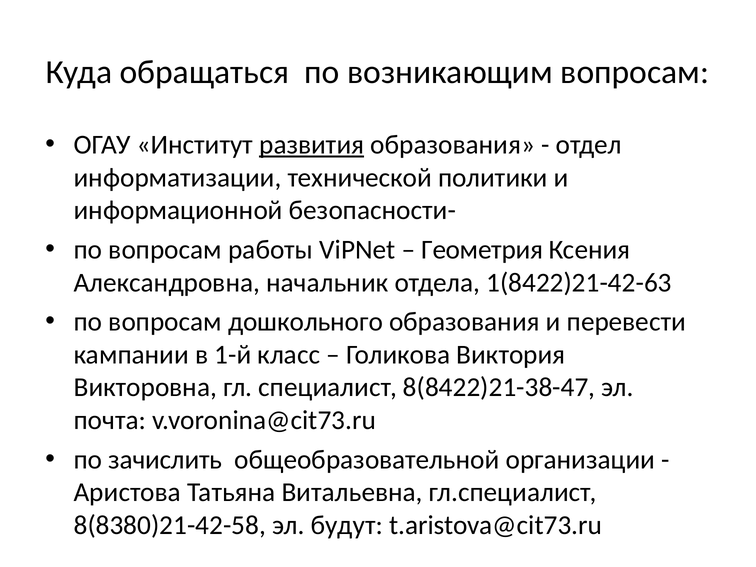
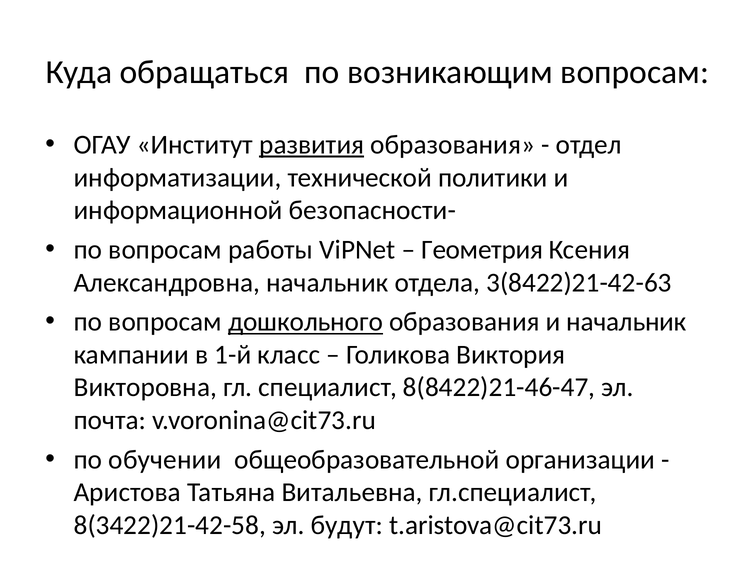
1(8422)21-42-63: 1(8422)21-42-63 -> 3(8422)21-42-63
дошкольного underline: none -> present
и перевести: перевести -> начальник
8(8422)21-38-47: 8(8422)21-38-47 -> 8(8422)21-46-47
зачислить: зачислить -> обучении
8(8380)21-42-58: 8(8380)21-42-58 -> 8(3422)21-42-58
